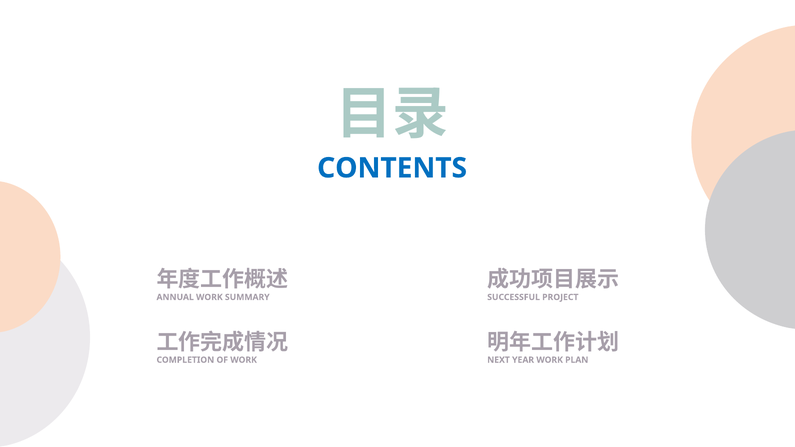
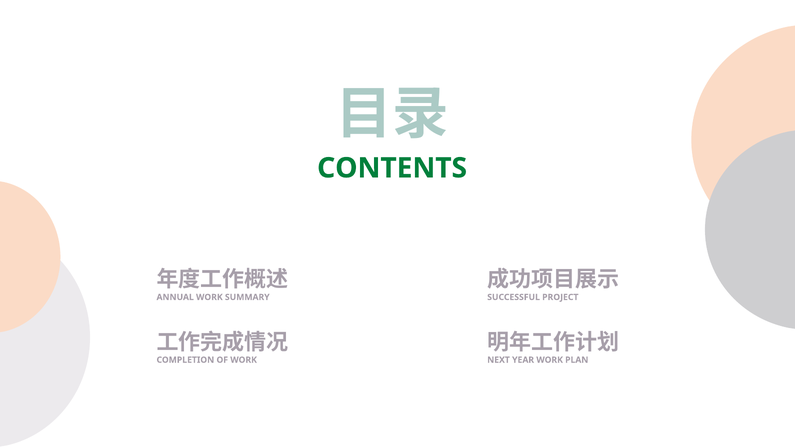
CONTENTS colour: blue -> green
